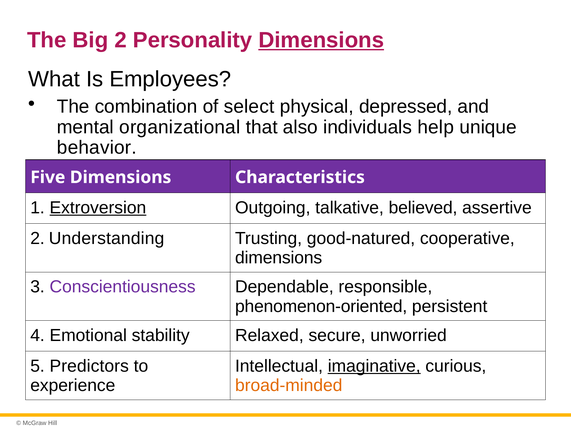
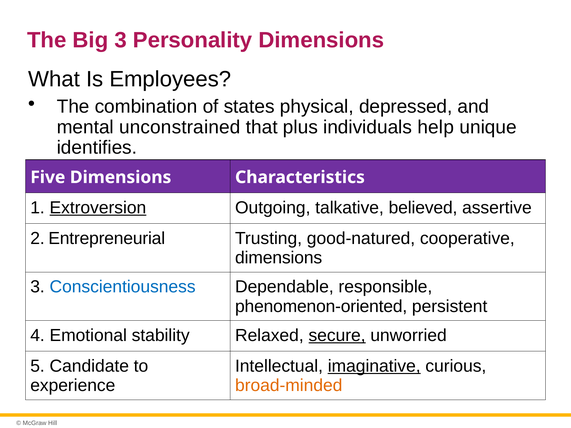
Big 2: 2 -> 3
Dimensions at (321, 40) underline: present -> none
select: select -> states
organizational: organizational -> unconstrained
also: also -> plus
behavior: behavior -> identifies
Understanding: Understanding -> Entrepreneurial
Conscientiousness colour: purple -> blue
secure underline: none -> present
Predictors: Predictors -> Candidate
